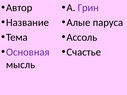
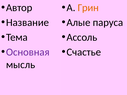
Грин colour: purple -> orange
